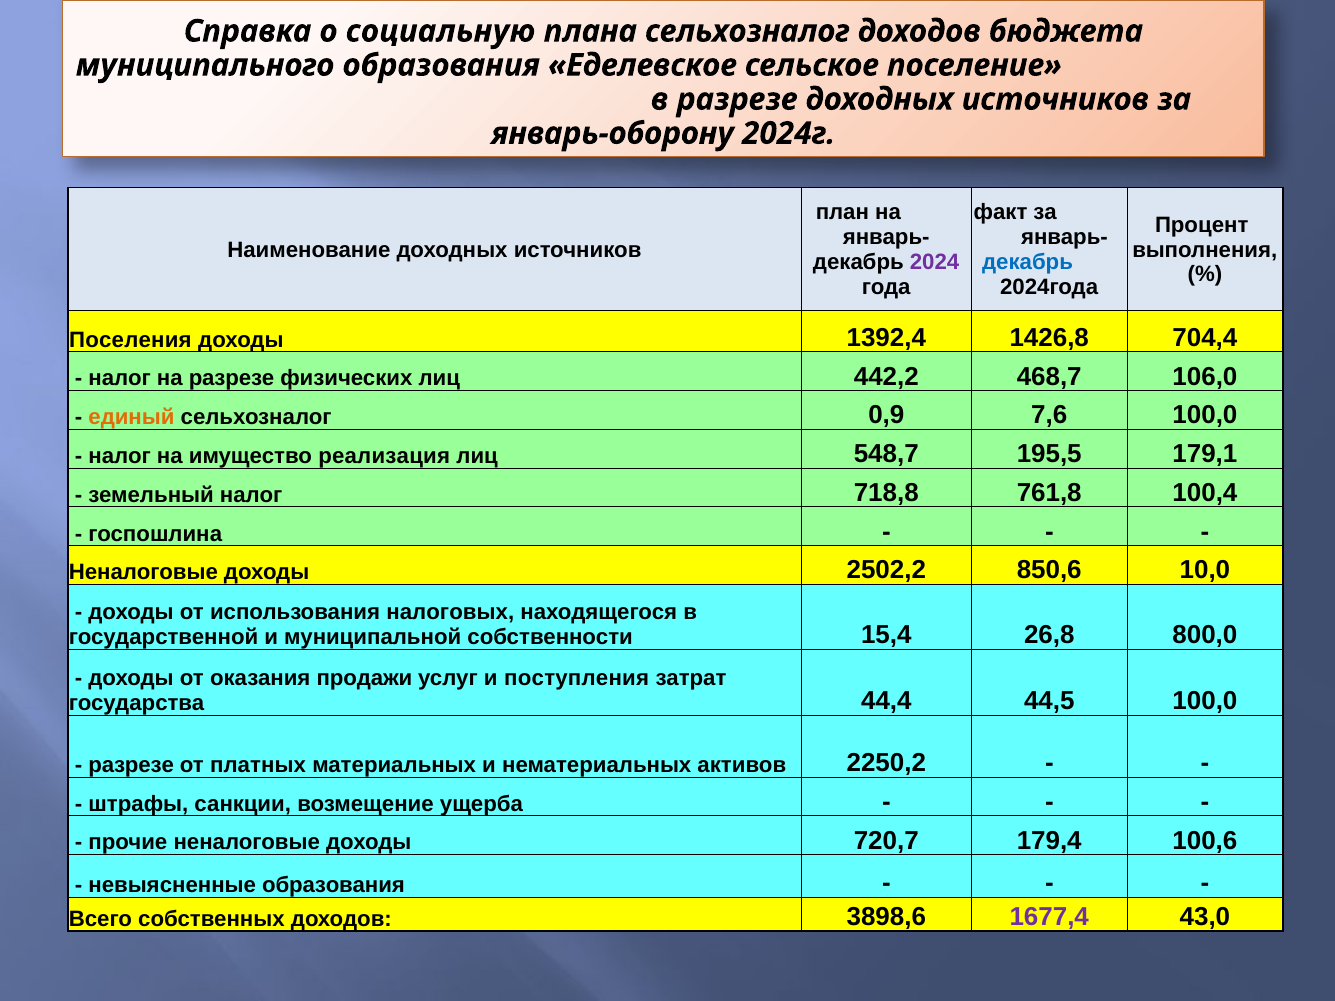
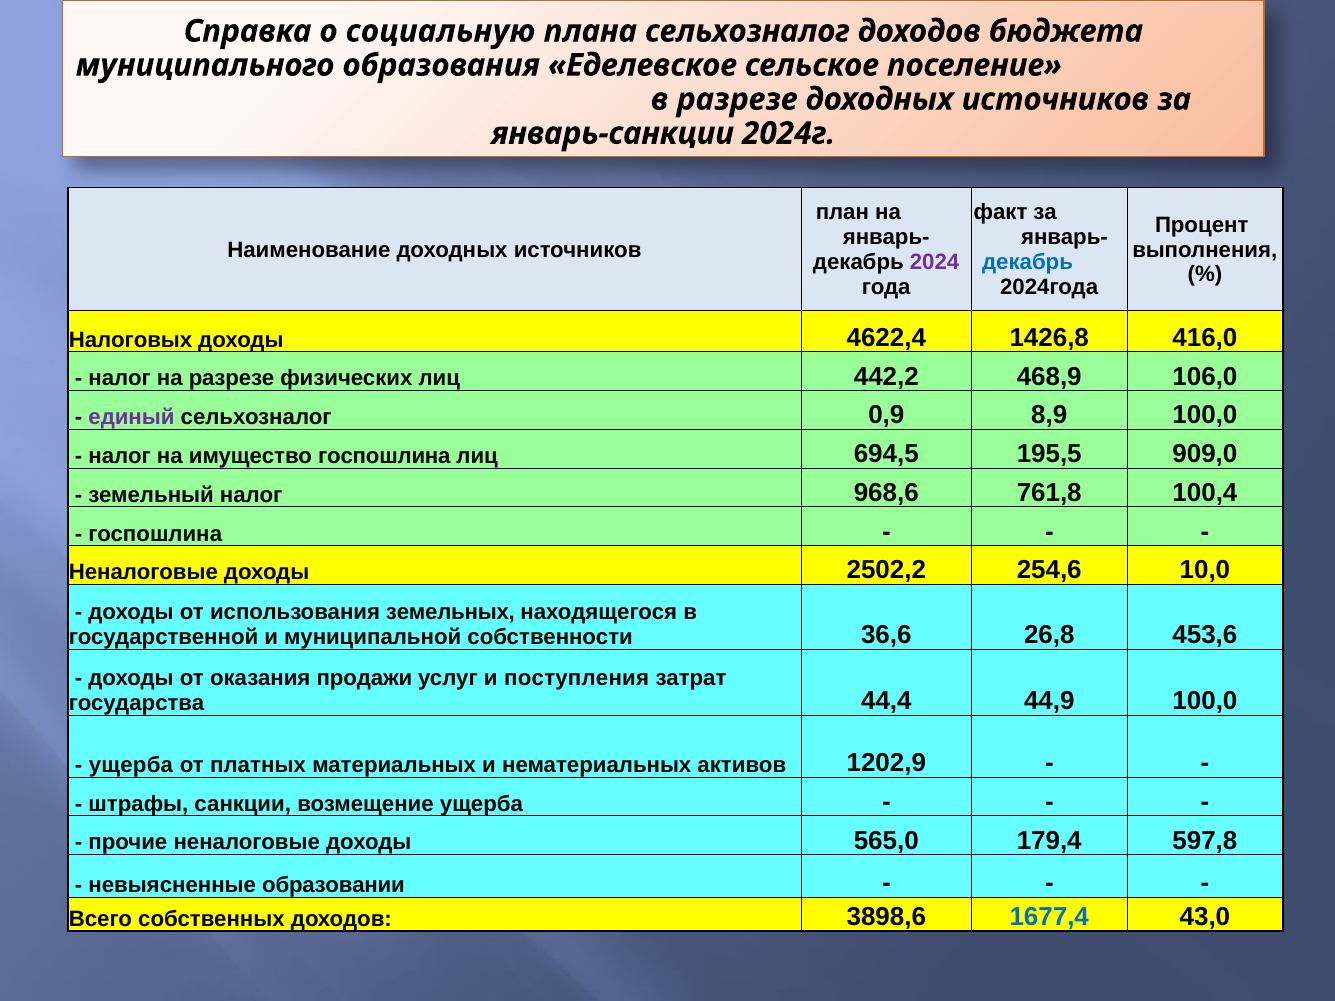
январь-оборону: январь-оборону -> январь-санкции
Поселения: Поселения -> Налоговых
1392,4: 1392,4 -> 4622,4
704,4: 704,4 -> 416,0
468,7: 468,7 -> 468,9
единый colour: orange -> purple
7,6: 7,6 -> 8,9
имущество реализация: реализация -> госпошлина
548,7: 548,7 -> 694,5
179,1: 179,1 -> 909,0
718,8: 718,8 -> 968,6
850,6: 850,6 -> 254,6
налоговых: налоговых -> земельных
15,4: 15,4 -> 36,6
800,0: 800,0 -> 453,6
44,5: 44,5 -> 44,9
разрезе at (131, 765): разрезе -> ущерба
2250,2: 2250,2 -> 1202,9
720,7: 720,7 -> 565,0
100,6: 100,6 -> 597,8
невыясненные образования: образования -> образовании
1677,4 colour: purple -> blue
